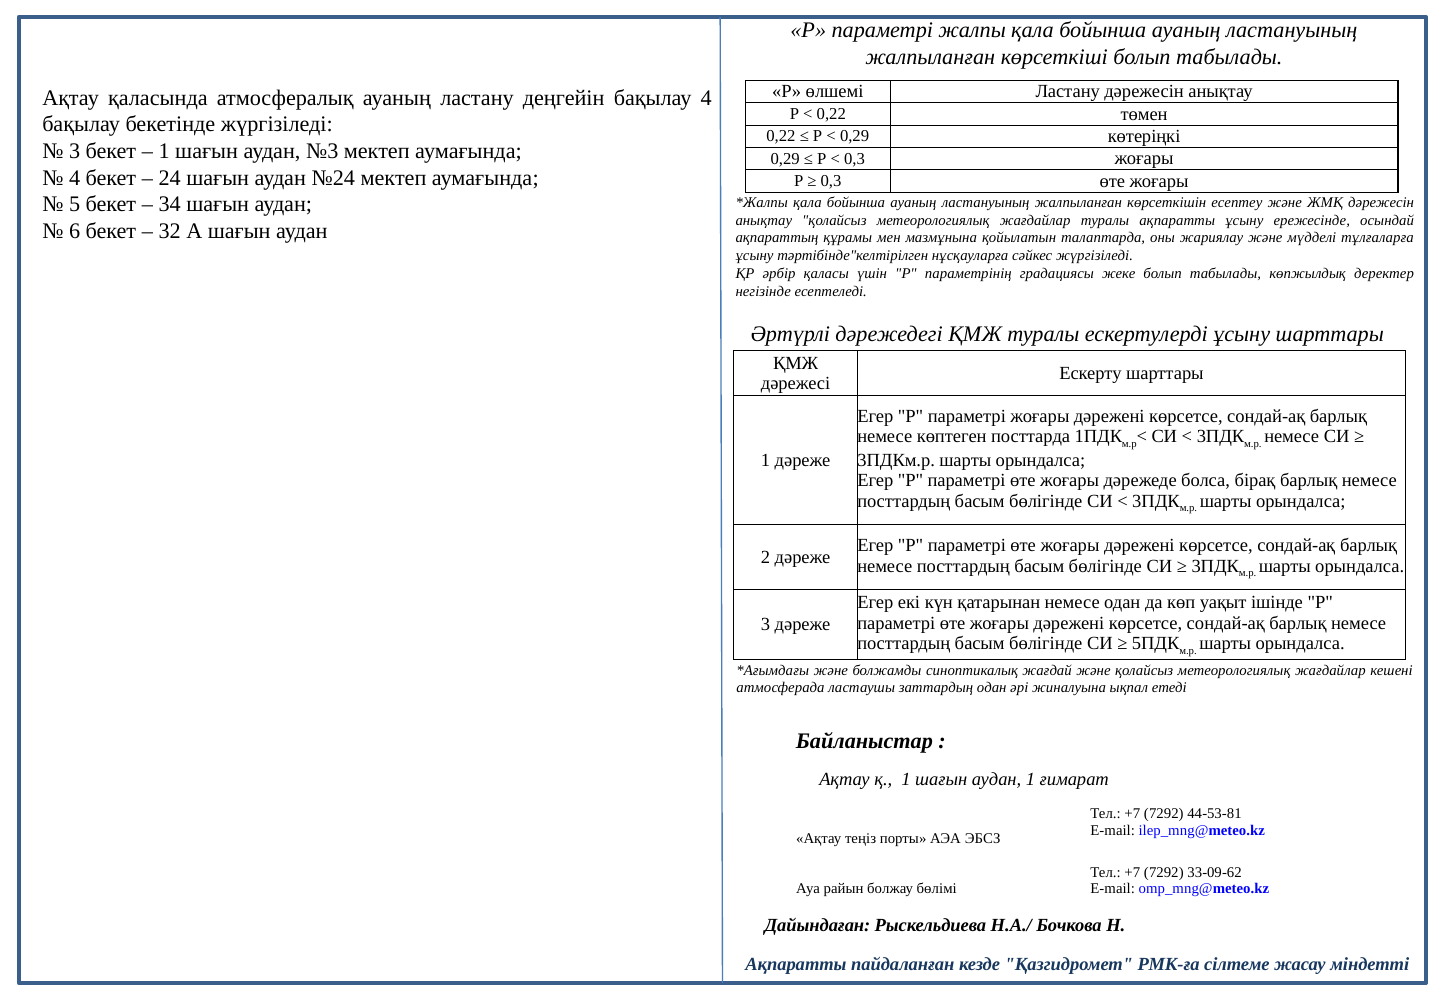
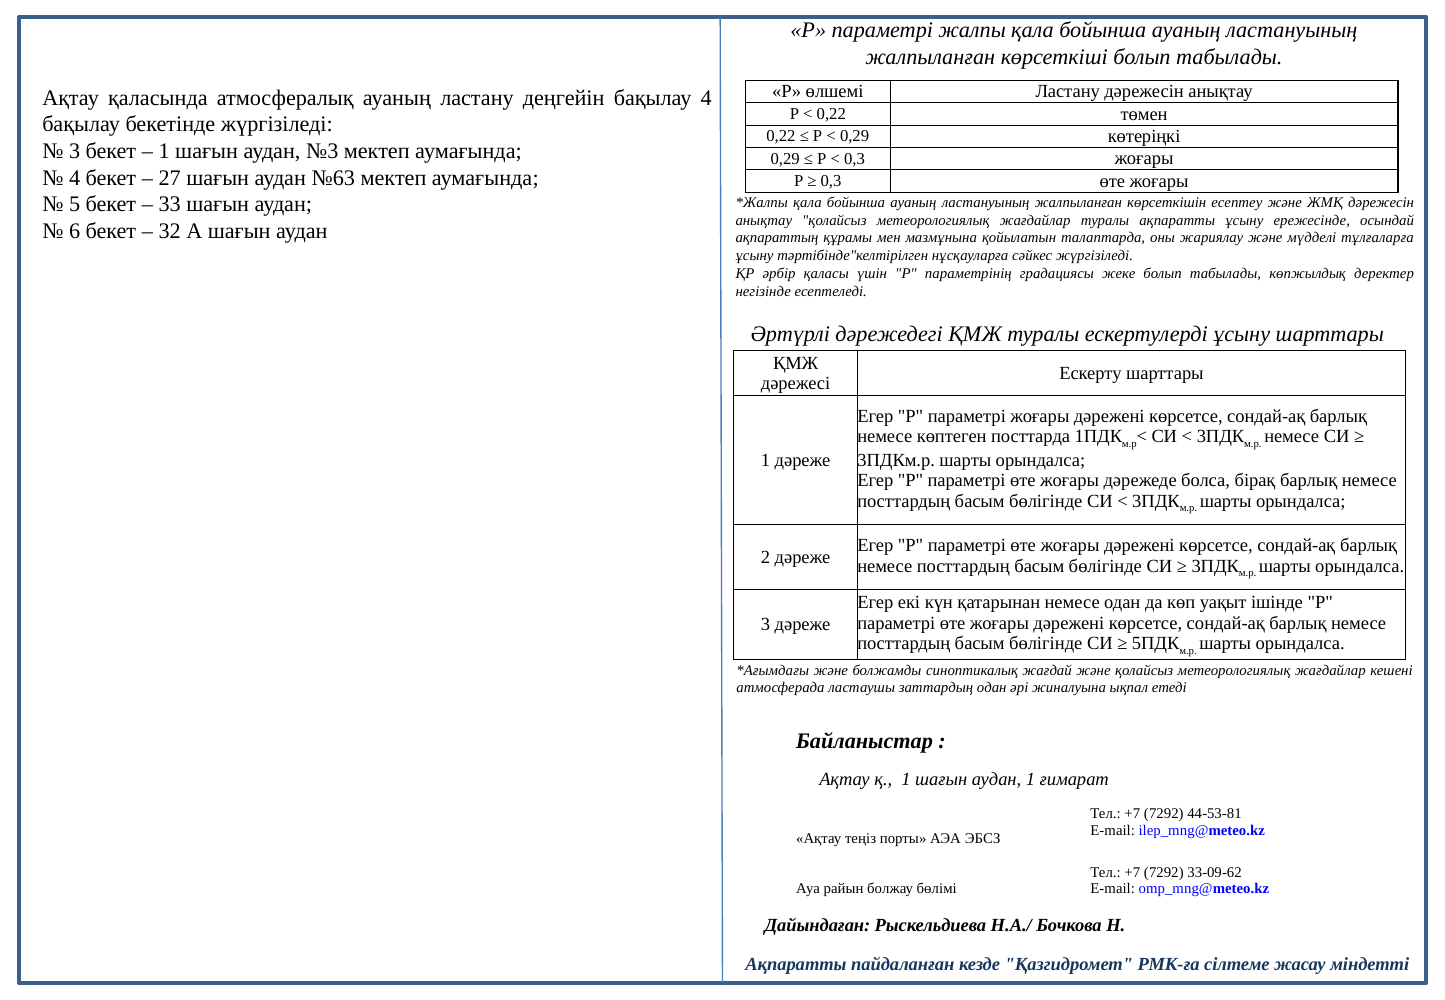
24: 24 -> 27
№24: №24 -> №63
34: 34 -> 33
